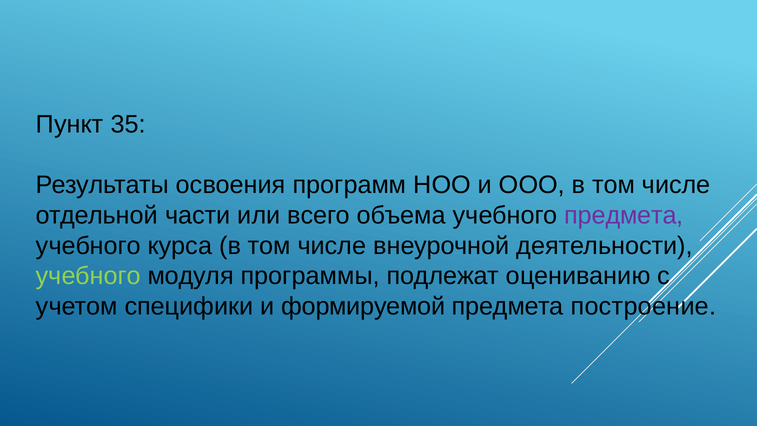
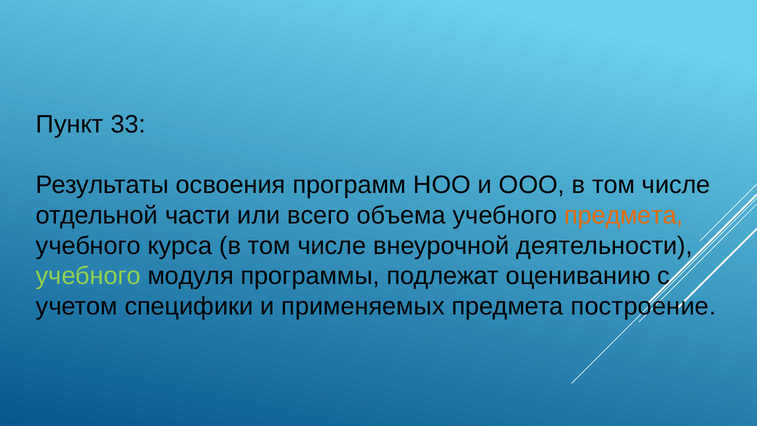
35: 35 -> 33
предмета at (624, 215) colour: purple -> orange
формируемой: формируемой -> применяемых
